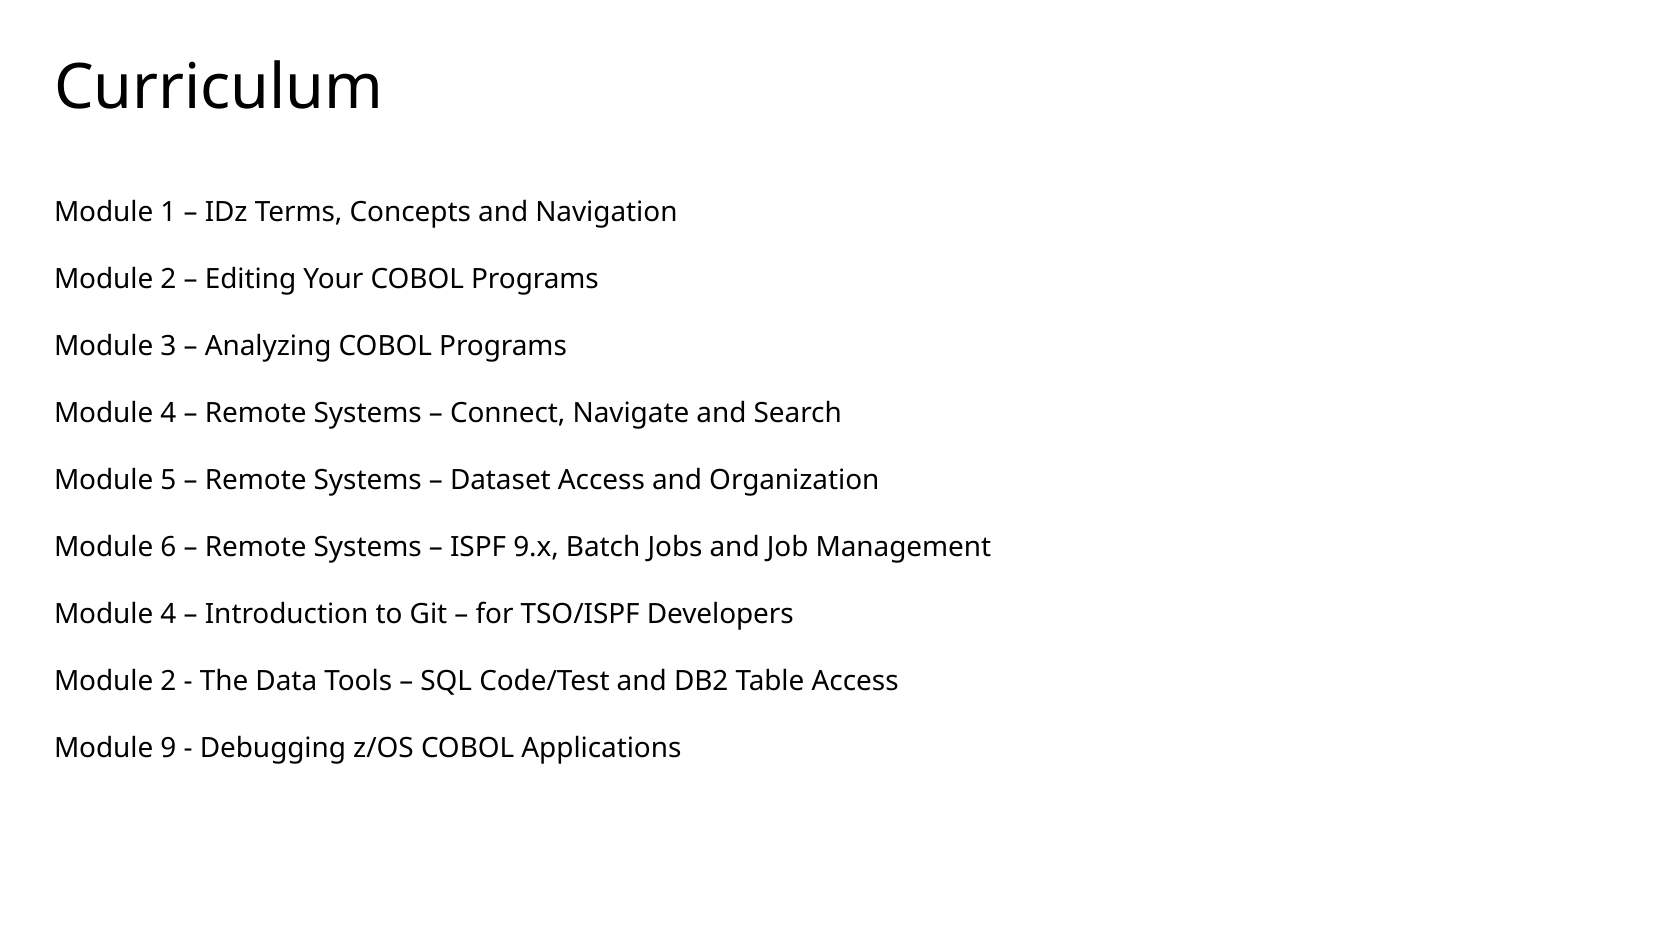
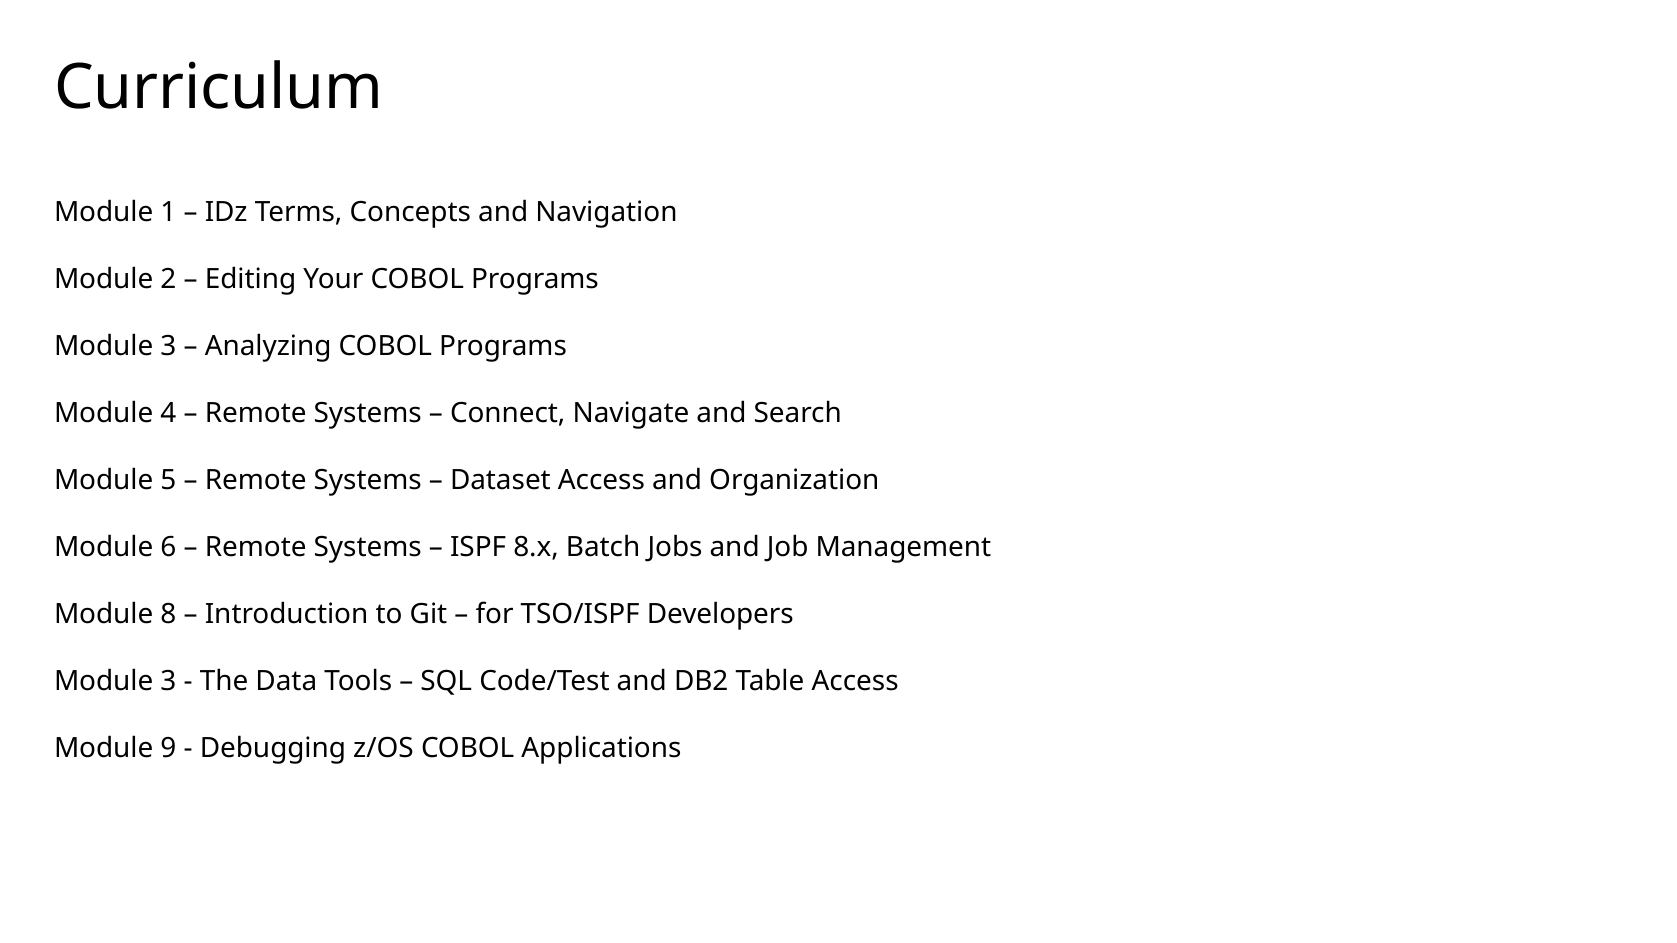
9.x: 9.x -> 8.x
4 at (168, 615): 4 -> 8
2 at (168, 682): 2 -> 3
